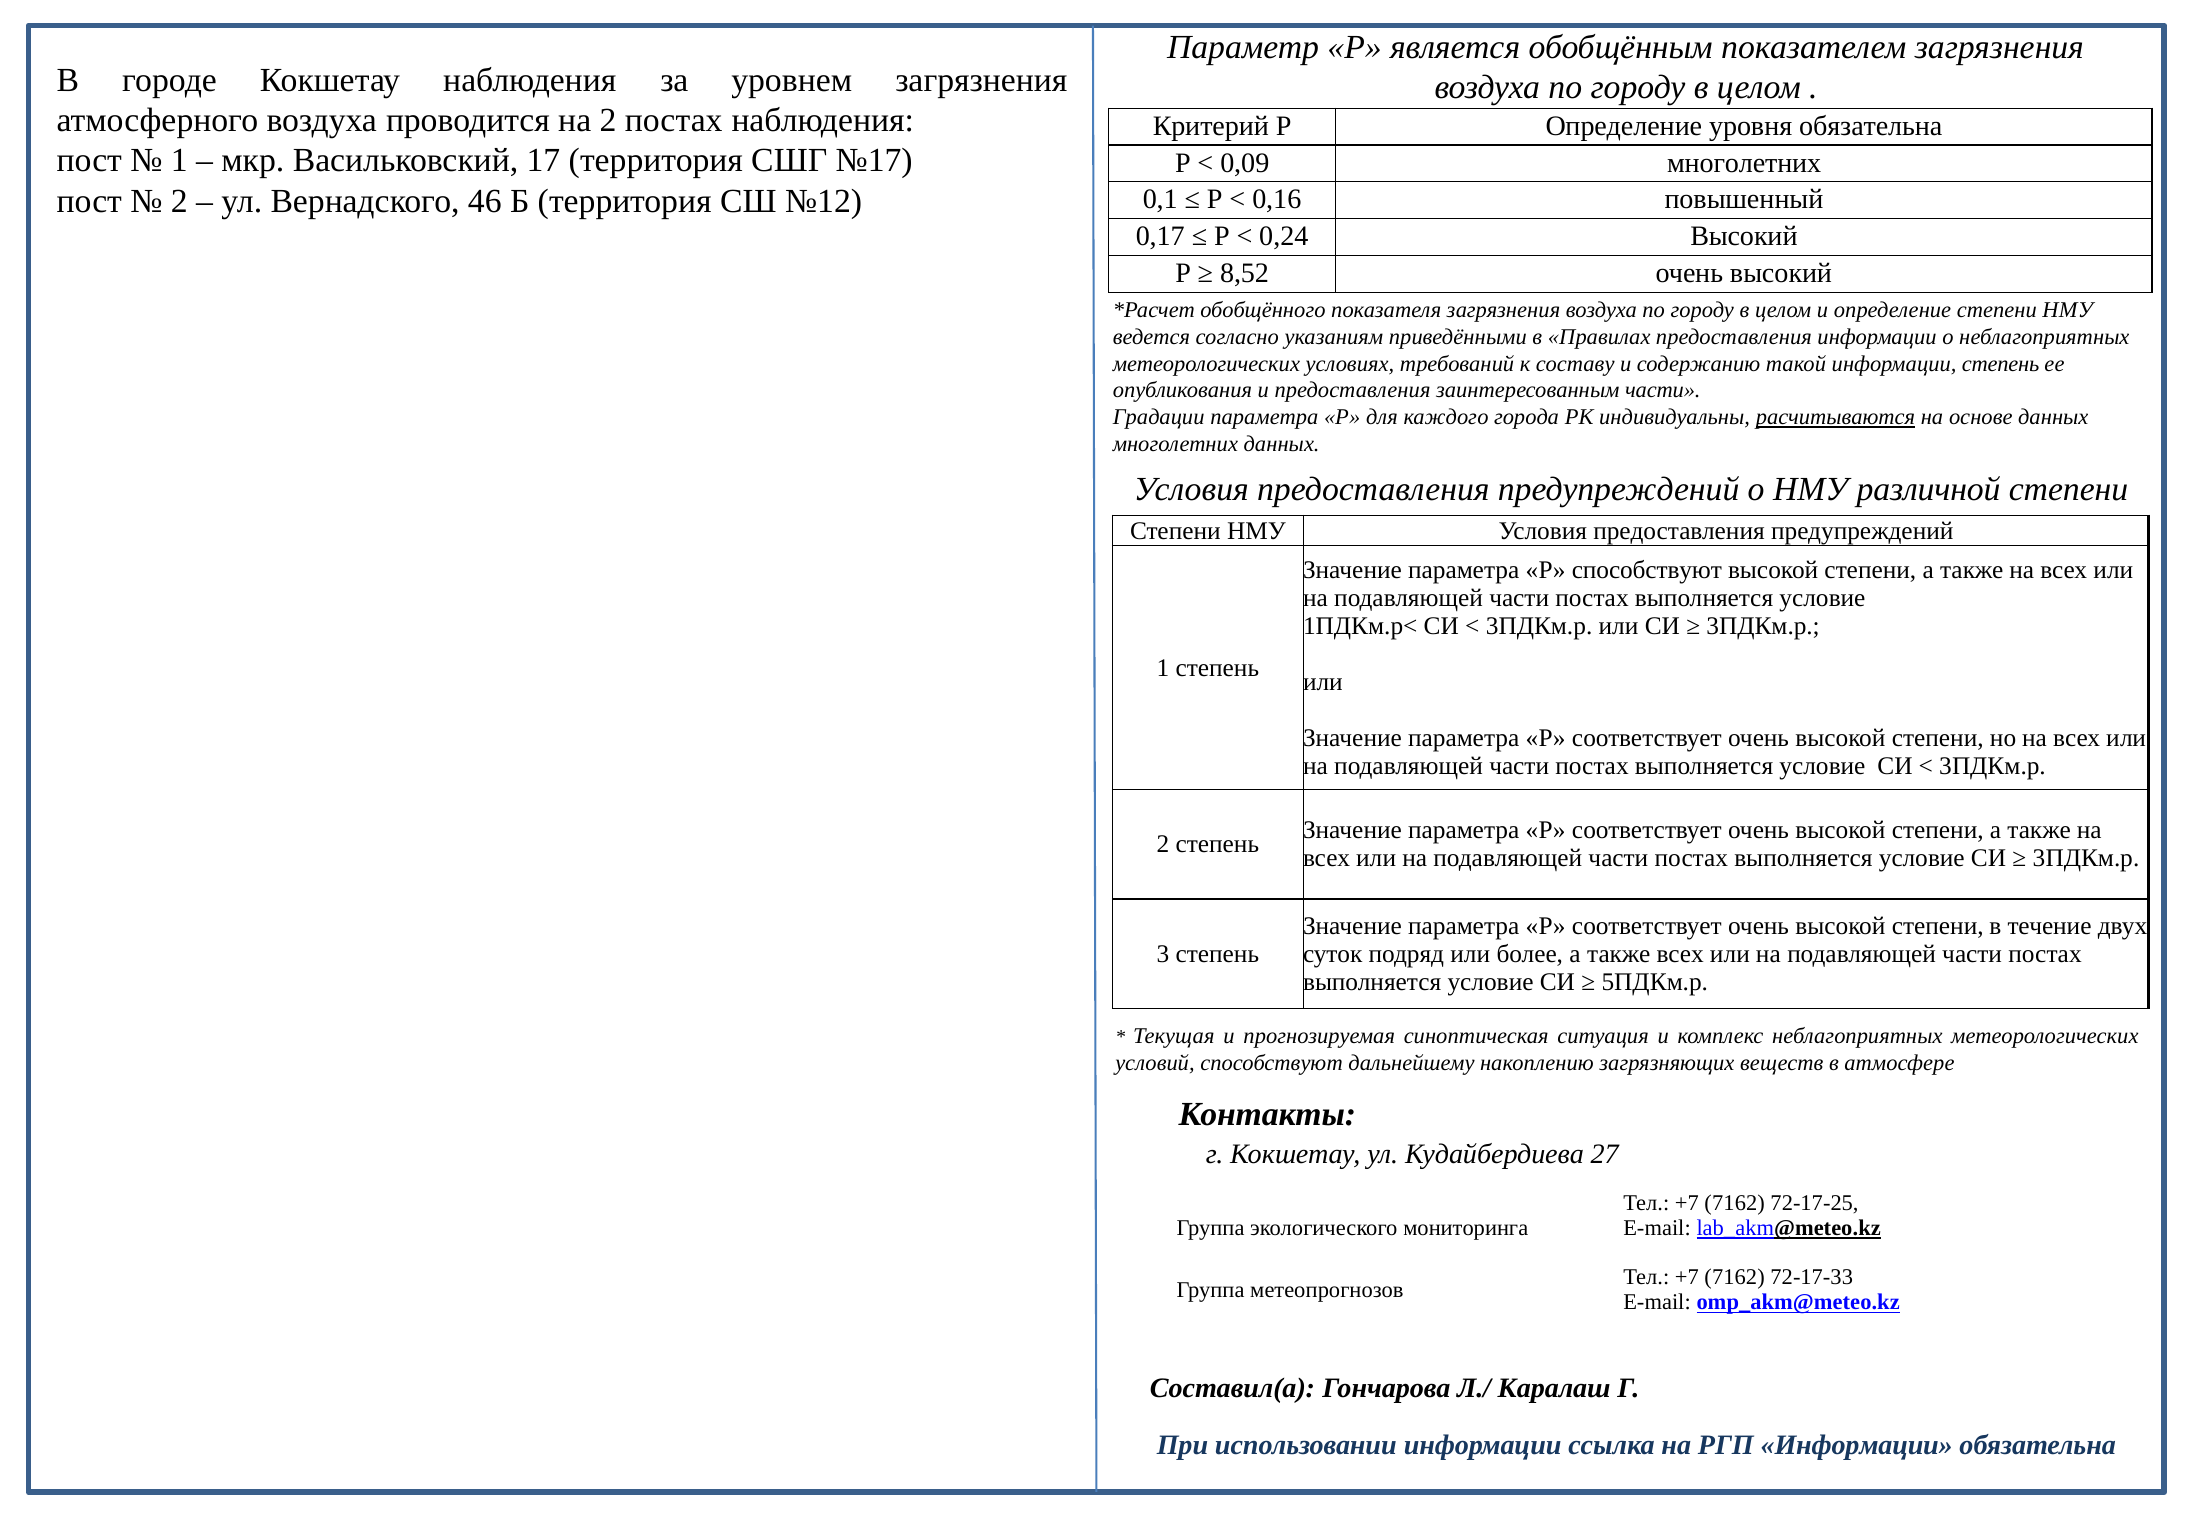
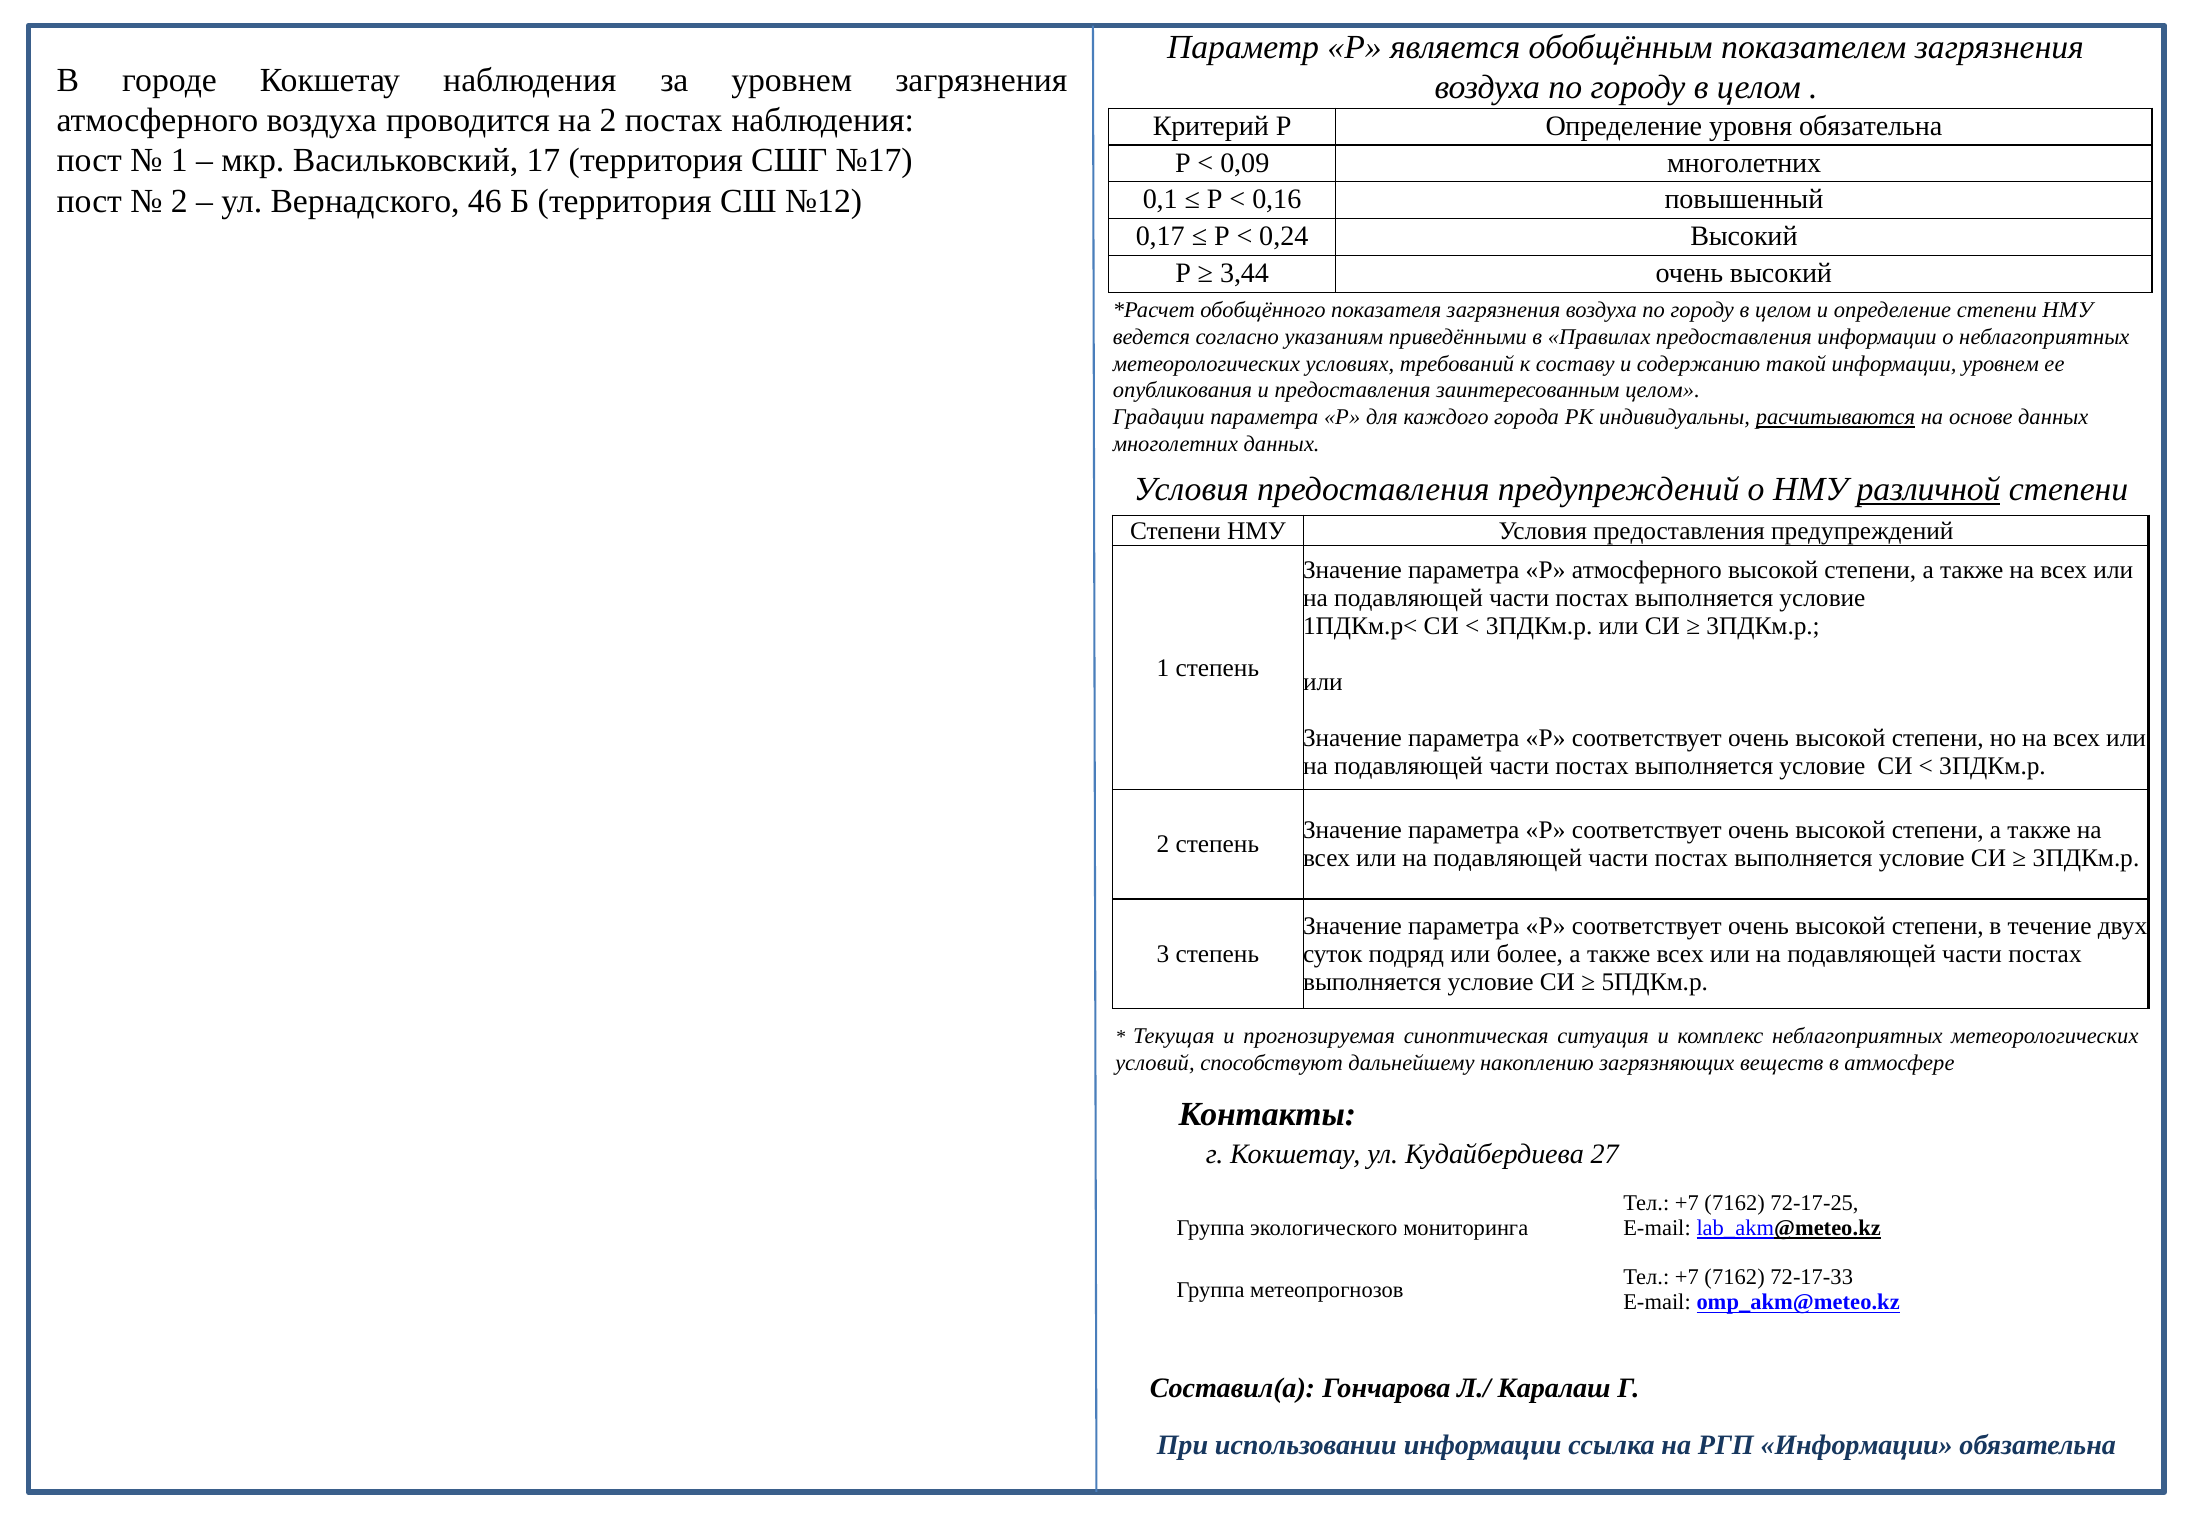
8,52: 8,52 -> 3,44
информации степень: степень -> уровнем
заинтересованным части: части -> целом
различной underline: none -> present
Р способствуют: способствуют -> атмосферного
